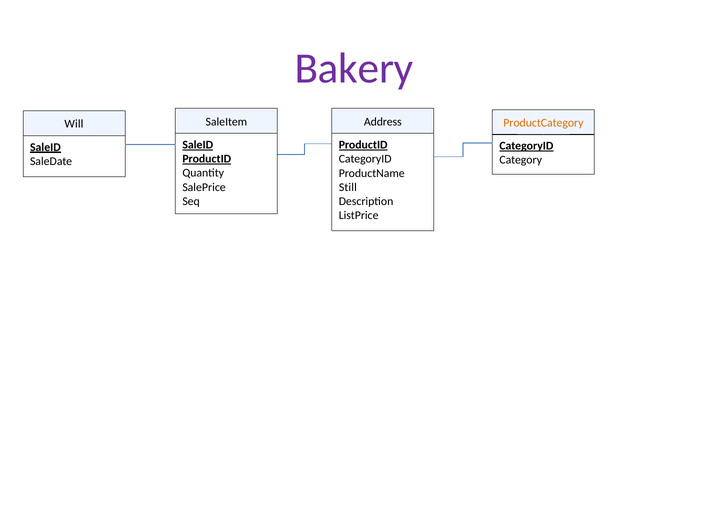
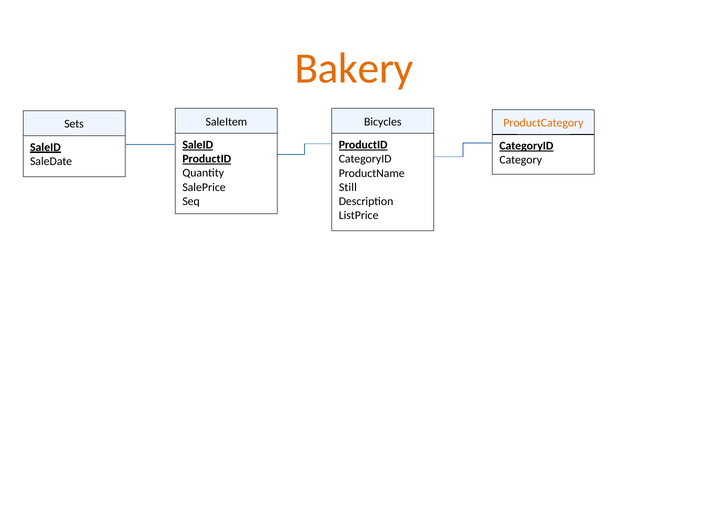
Bakery colour: purple -> orange
Address: Address -> Bicycles
Will: Will -> Sets
